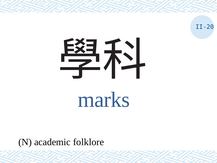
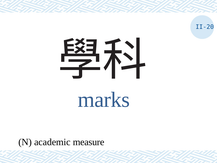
folklore: folklore -> measure
